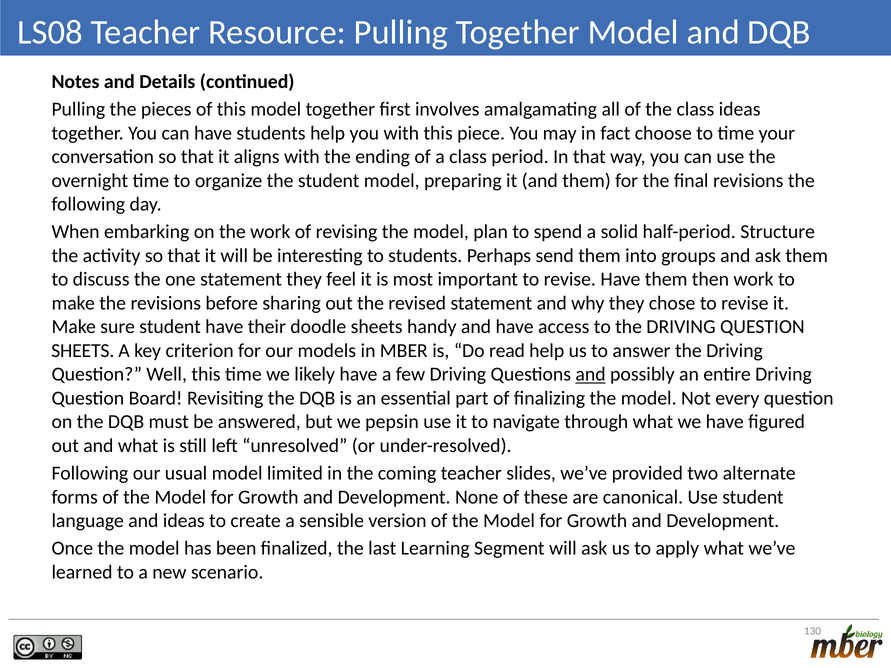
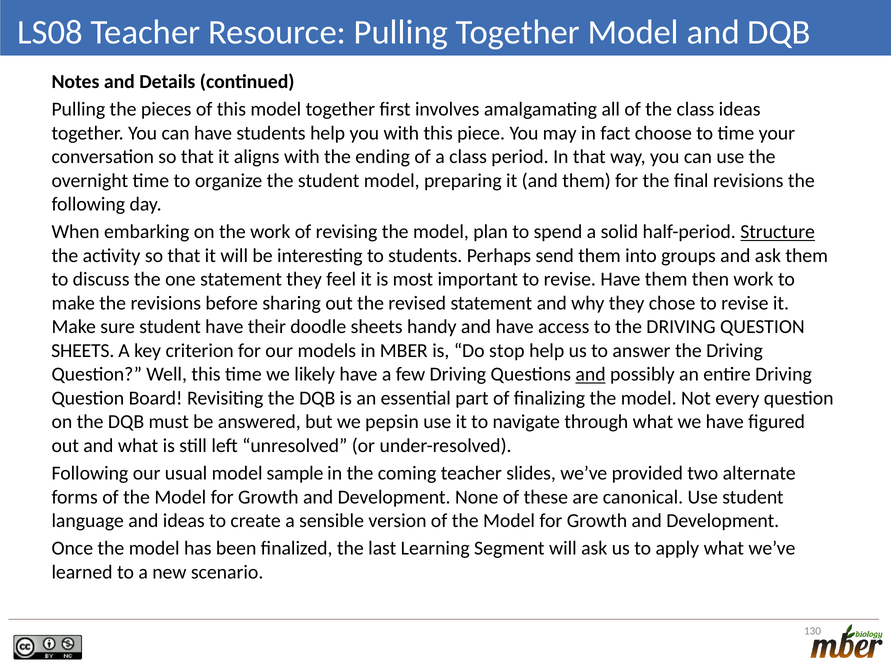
Structure underline: none -> present
read: read -> stop
limited: limited -> sample
